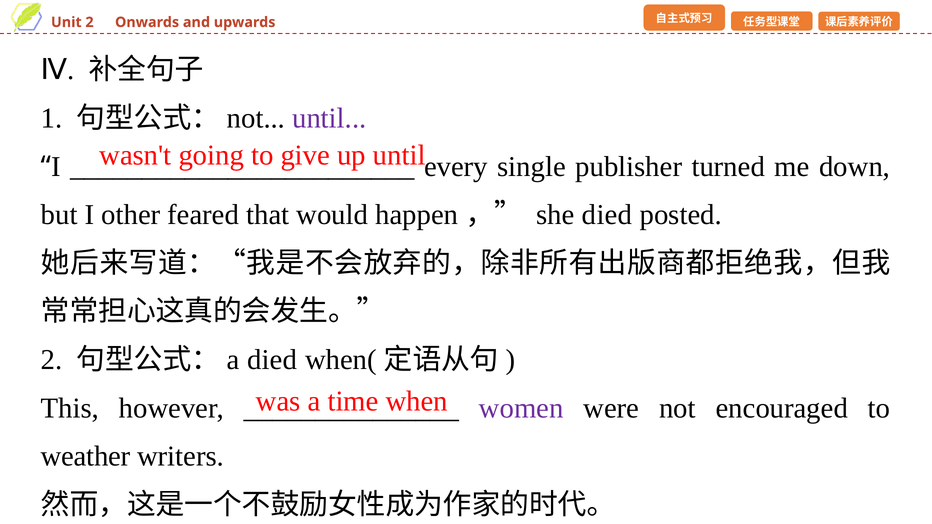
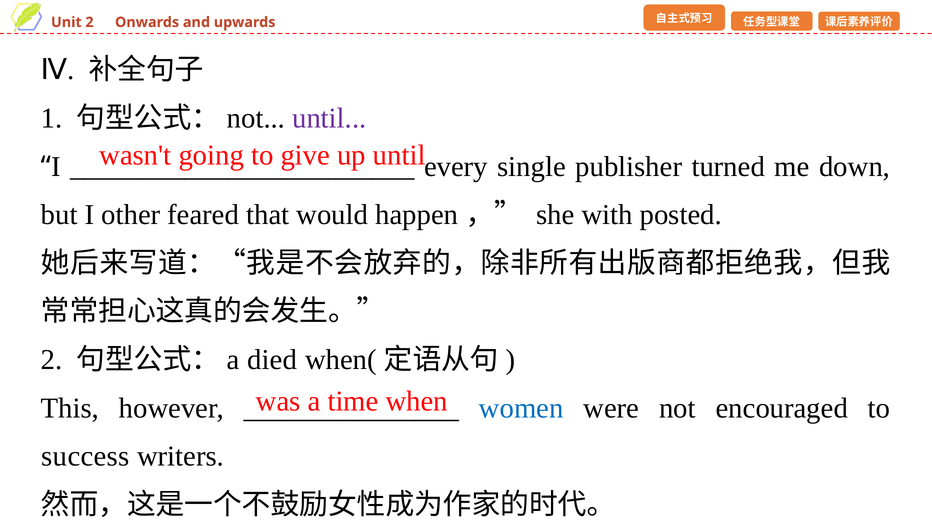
she died: died -> with
women colour: purple -> blue
weather: weather -> success
